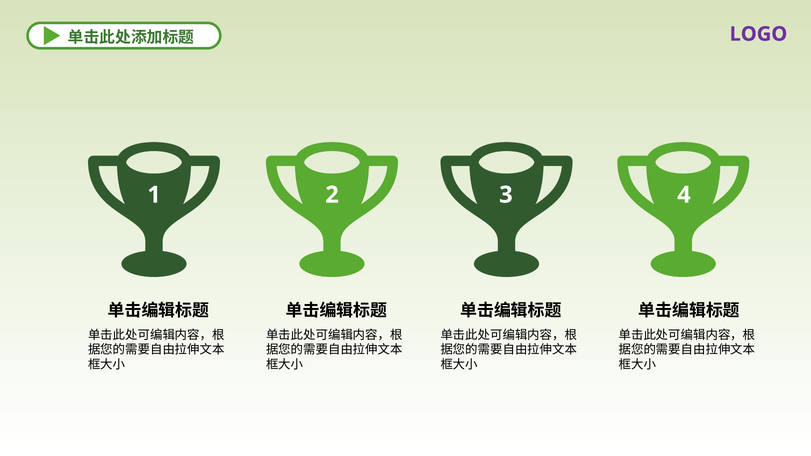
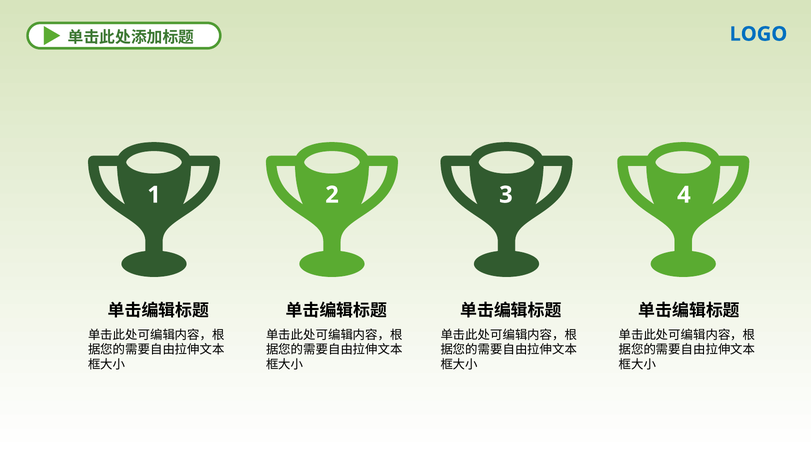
LOGO colour: purple -> blue
